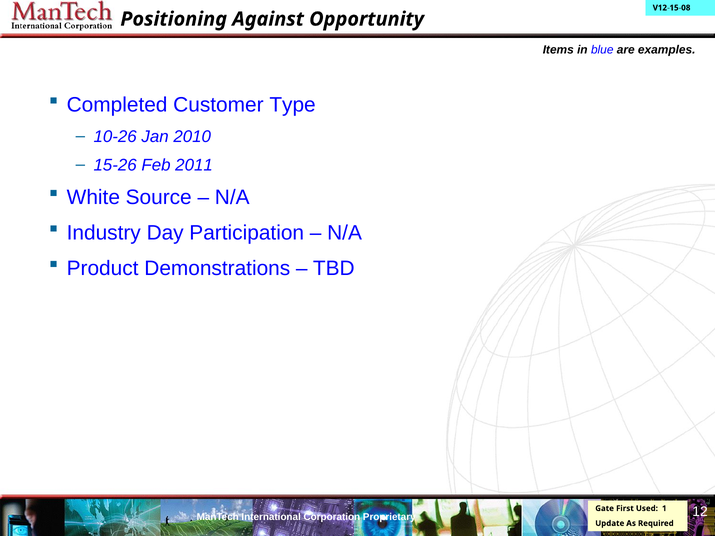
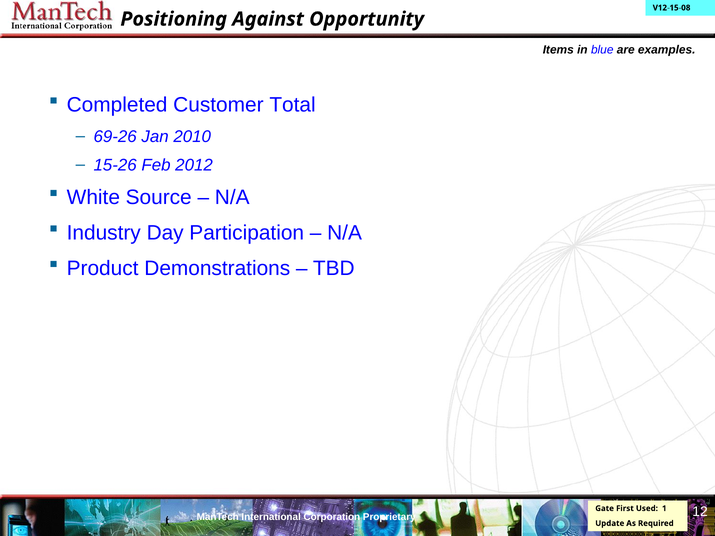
Type: Type -> Total
10-26: 10-26 -> 69-26
2011: 2011 -> 2012
